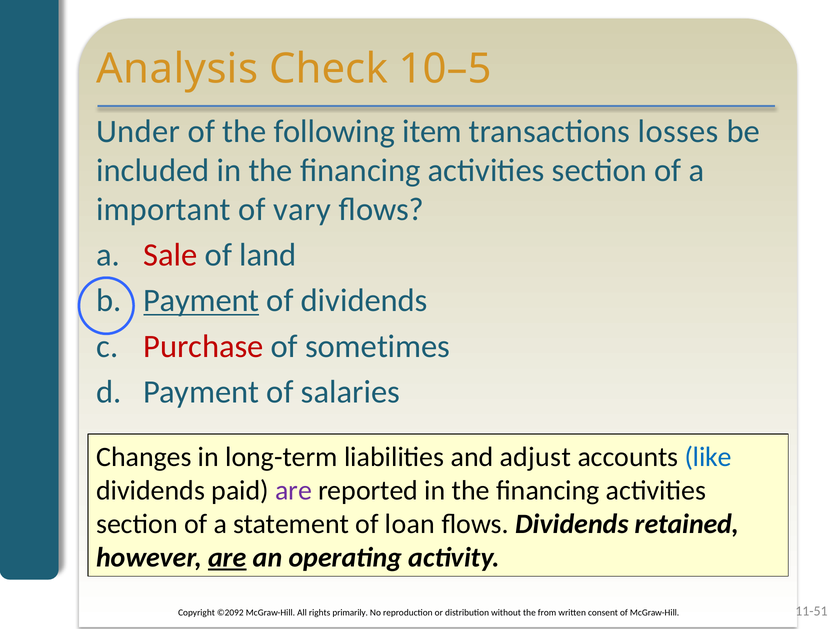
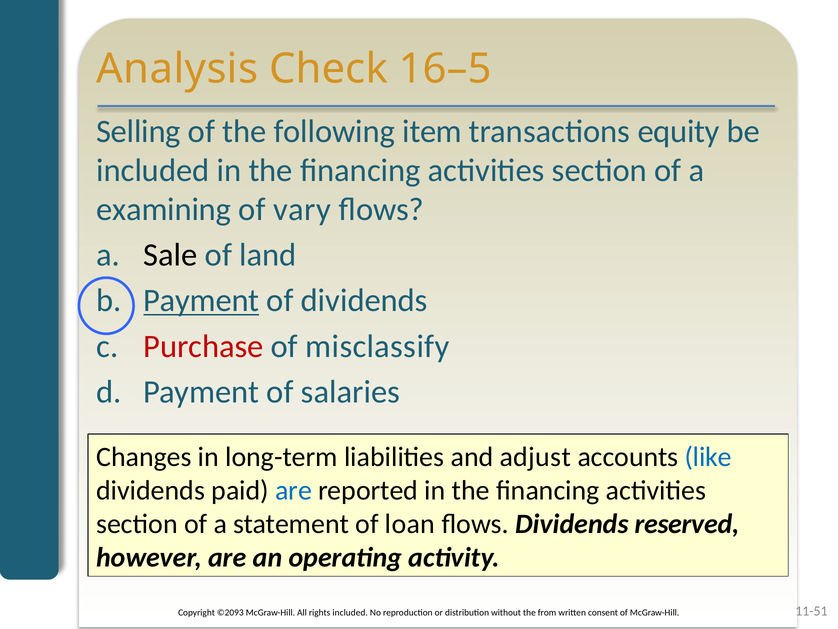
10–5: 10–5 -> 16–5
Under: Under -> Selling
losses: losses -> equity
important: important -> examining
Sale colour: red -> black
sometimes: sometimes -> misclassify
are at (294, 490) colour: purple -> blue
retained: retained -> reserved
are at (227, 557) underline: present -> none
©2092: ©2092 -> ©2093
rights primarily: primarily -> included
